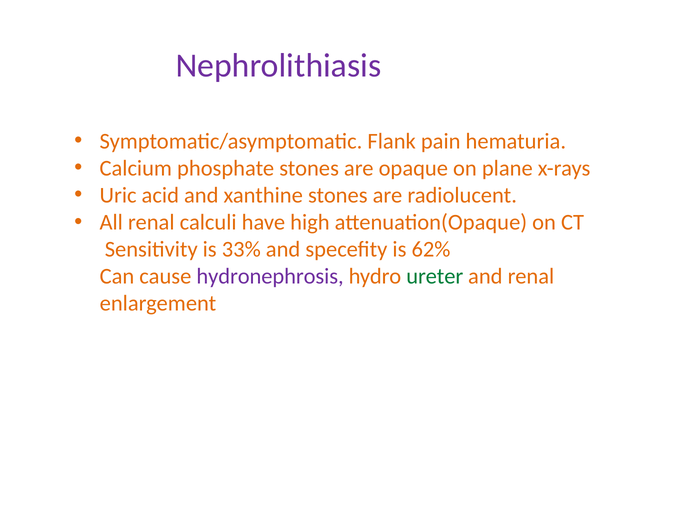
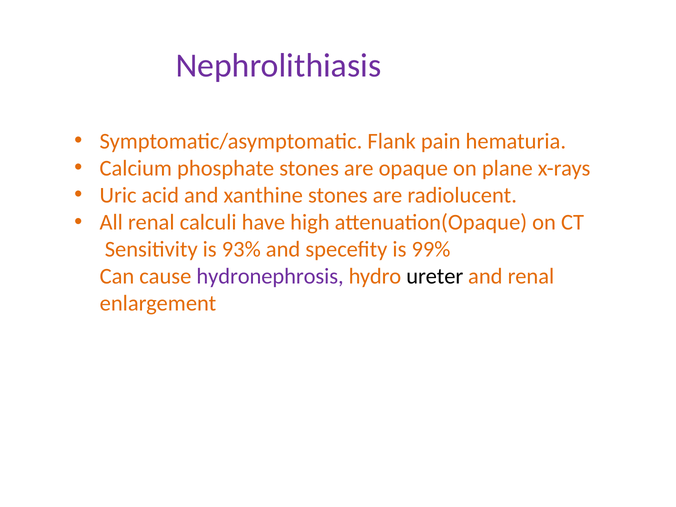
33%: 33% -> 93%
62%: 62% -> 99%
ureter colour: green -> black
